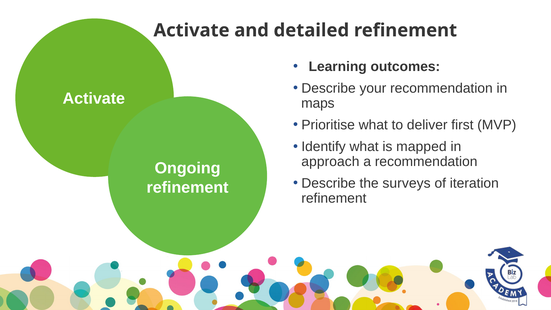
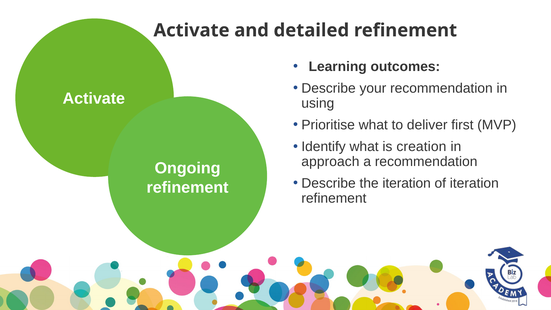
maps: maps -> using
mapped: mapped -> creation
the surveys: surveys -> iteration
